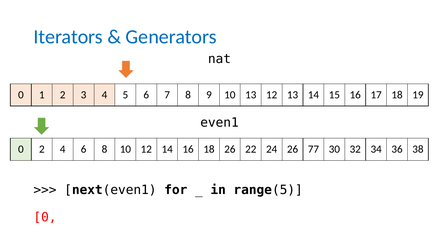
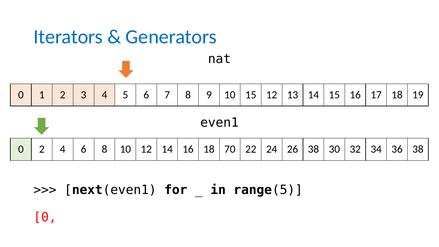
10 13: 13 -> 15
18 26: 26 -> 70
26 77: 77 -> 38
